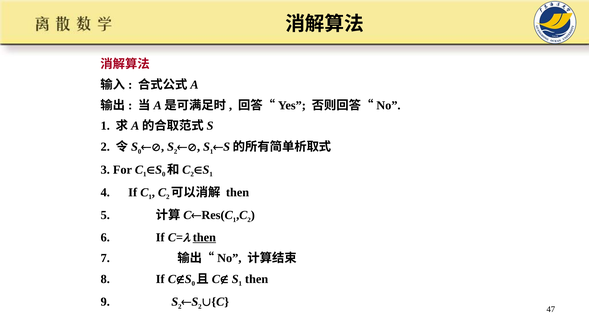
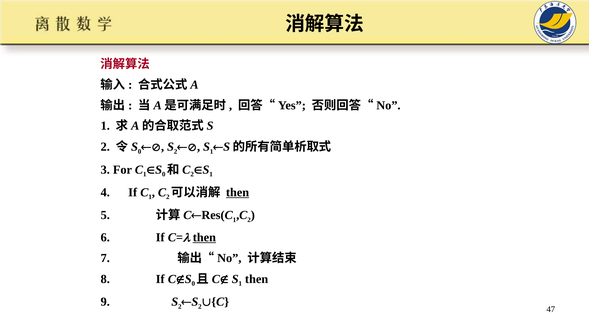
then at (238, 193) underline: none -> present
